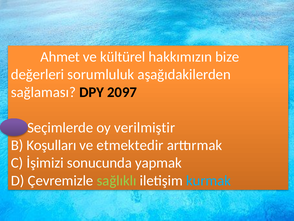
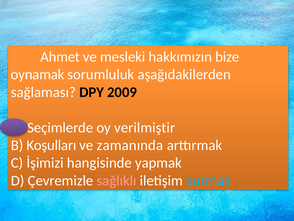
kültürel: kültürel -> mesleki
değerleri: değerleri -> oynamak
2097: 2097 -> 2009
etmektedir: etmektedir -> zamanında
sonucunda: sonucunda -> hangisinde
sağlıklı colour: light green -> pink
